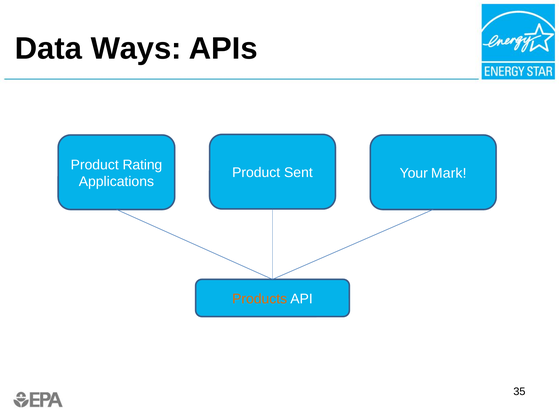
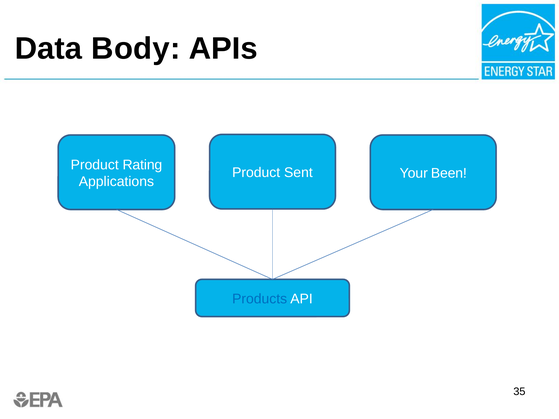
Ways: Ways -> Body
Mark: Mark -> Been
Products colour: orange -> blue
